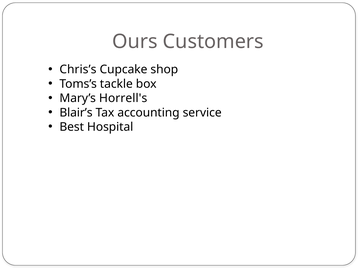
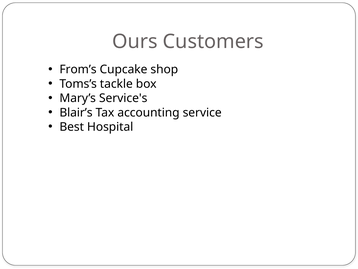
Chris’s: Chris’s -> From’s
Horrell's: Horrell's -> Service's
